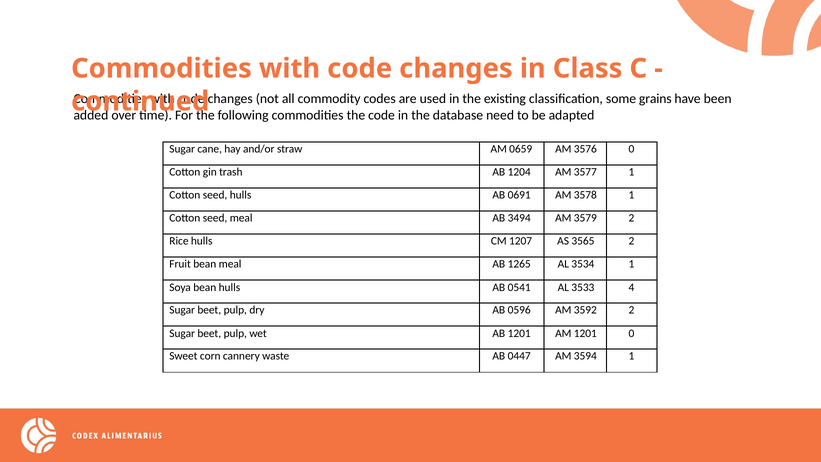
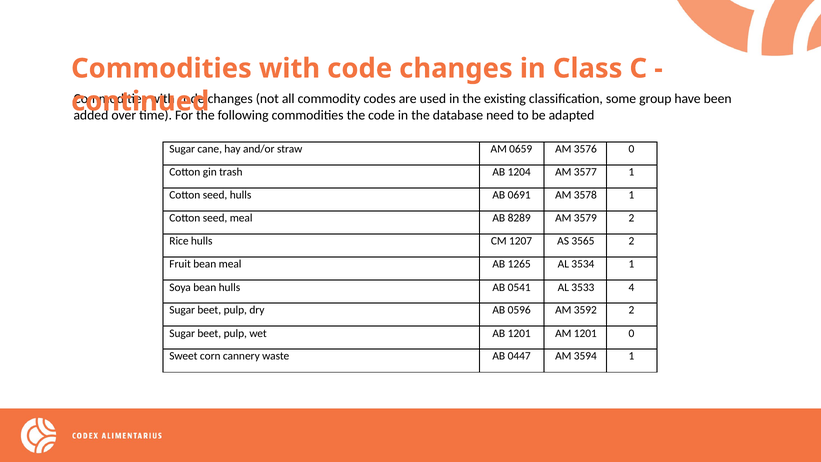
grains: grains -> group
3494: 3494 -> 8289
